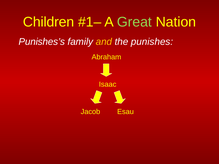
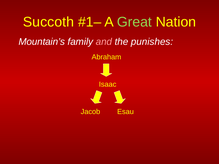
Children: Children -> Succoth
Punishes’s: Punishes’s -> Mountain’s
and colour: yellow -> pink
